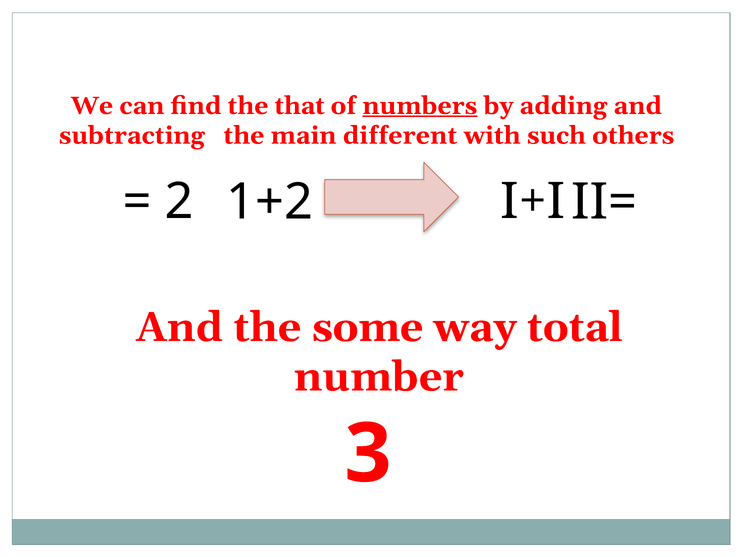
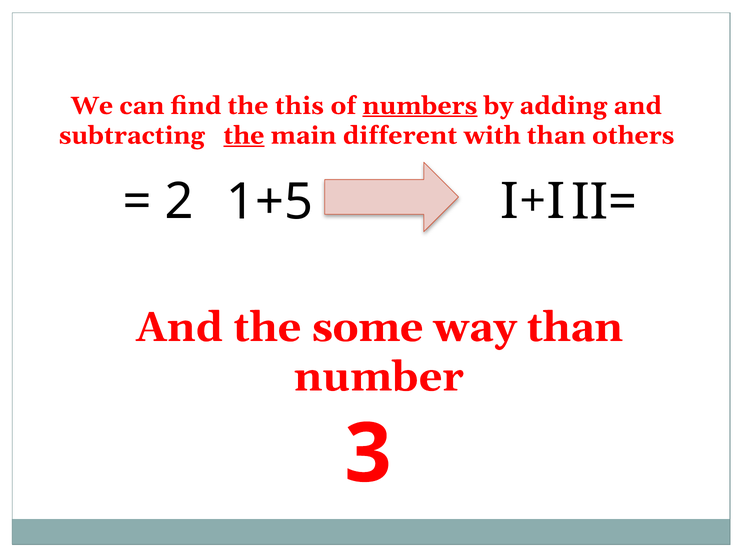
that: that -> this
the at (244, 136) underline: none -> present
with such: such -> than
1+2: 1+2 -> 1+5
way total: total -> than
